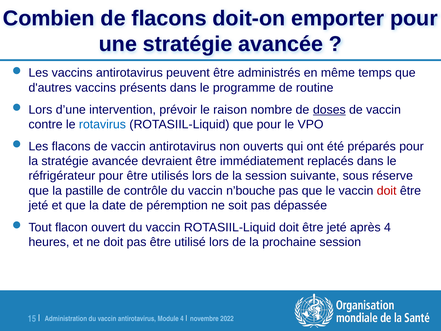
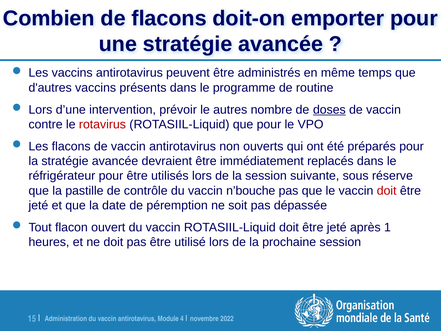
raison: raison -> autres
rotavirus colour: blue -> red
après 4: 4 -> 1
